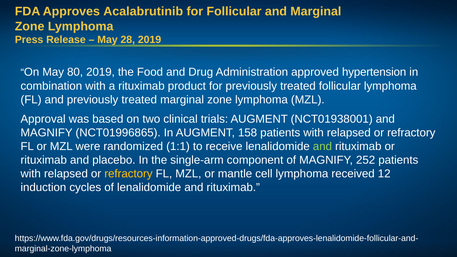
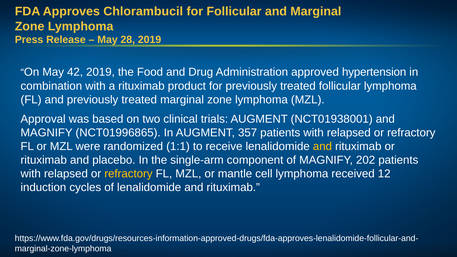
Acalabrutinib: Acalabrutinib -> Chlorambucil
80: 80 -> 42
158: 158 -> 357
and at (322, 146) colour: light green -> yellow
252: 252 -> 202
